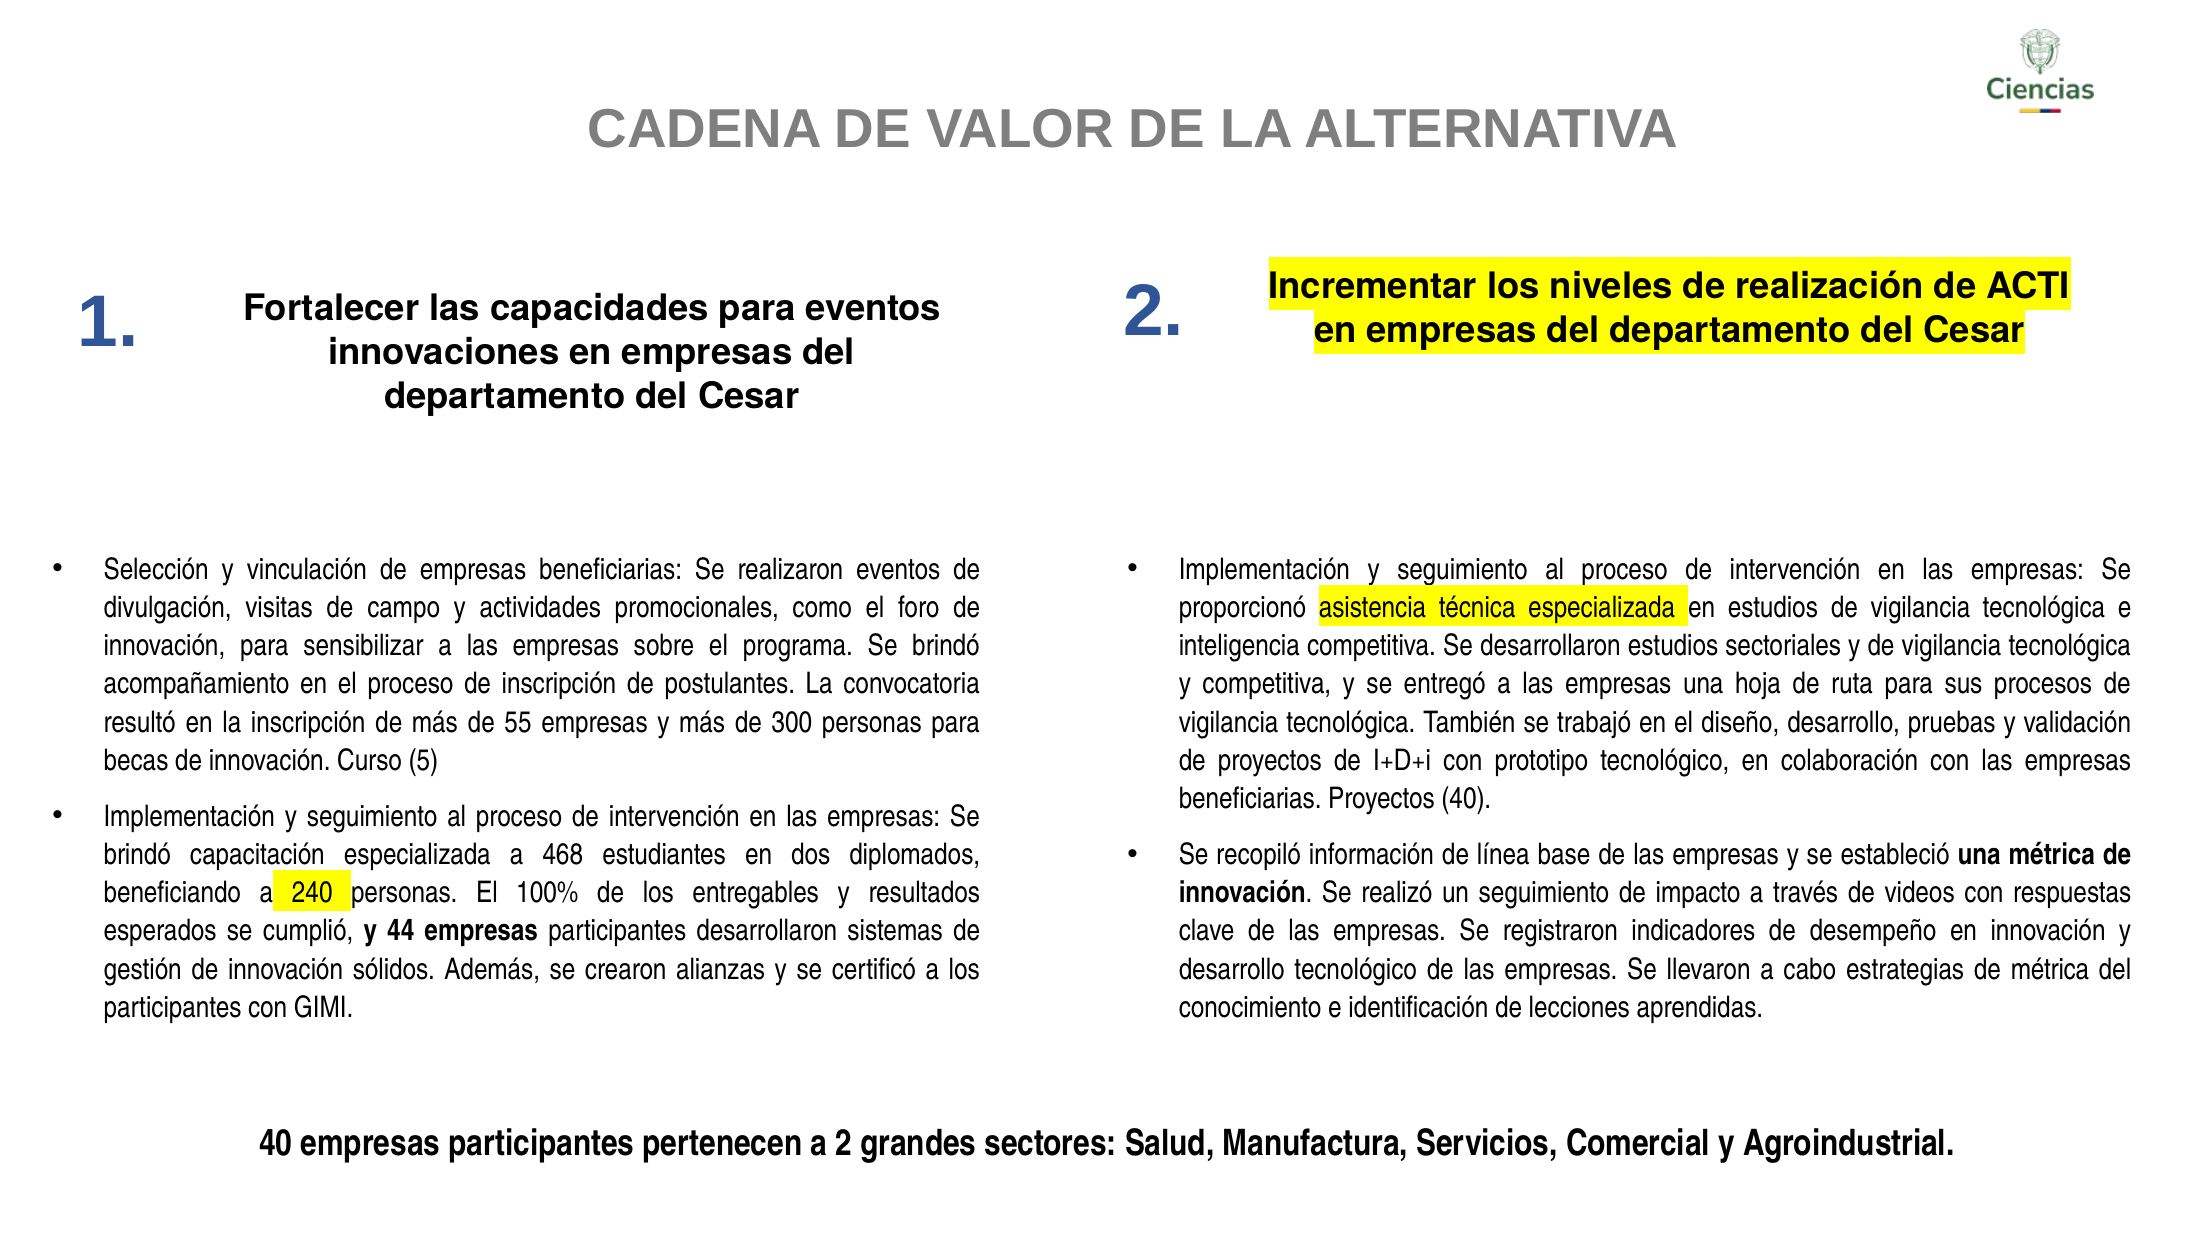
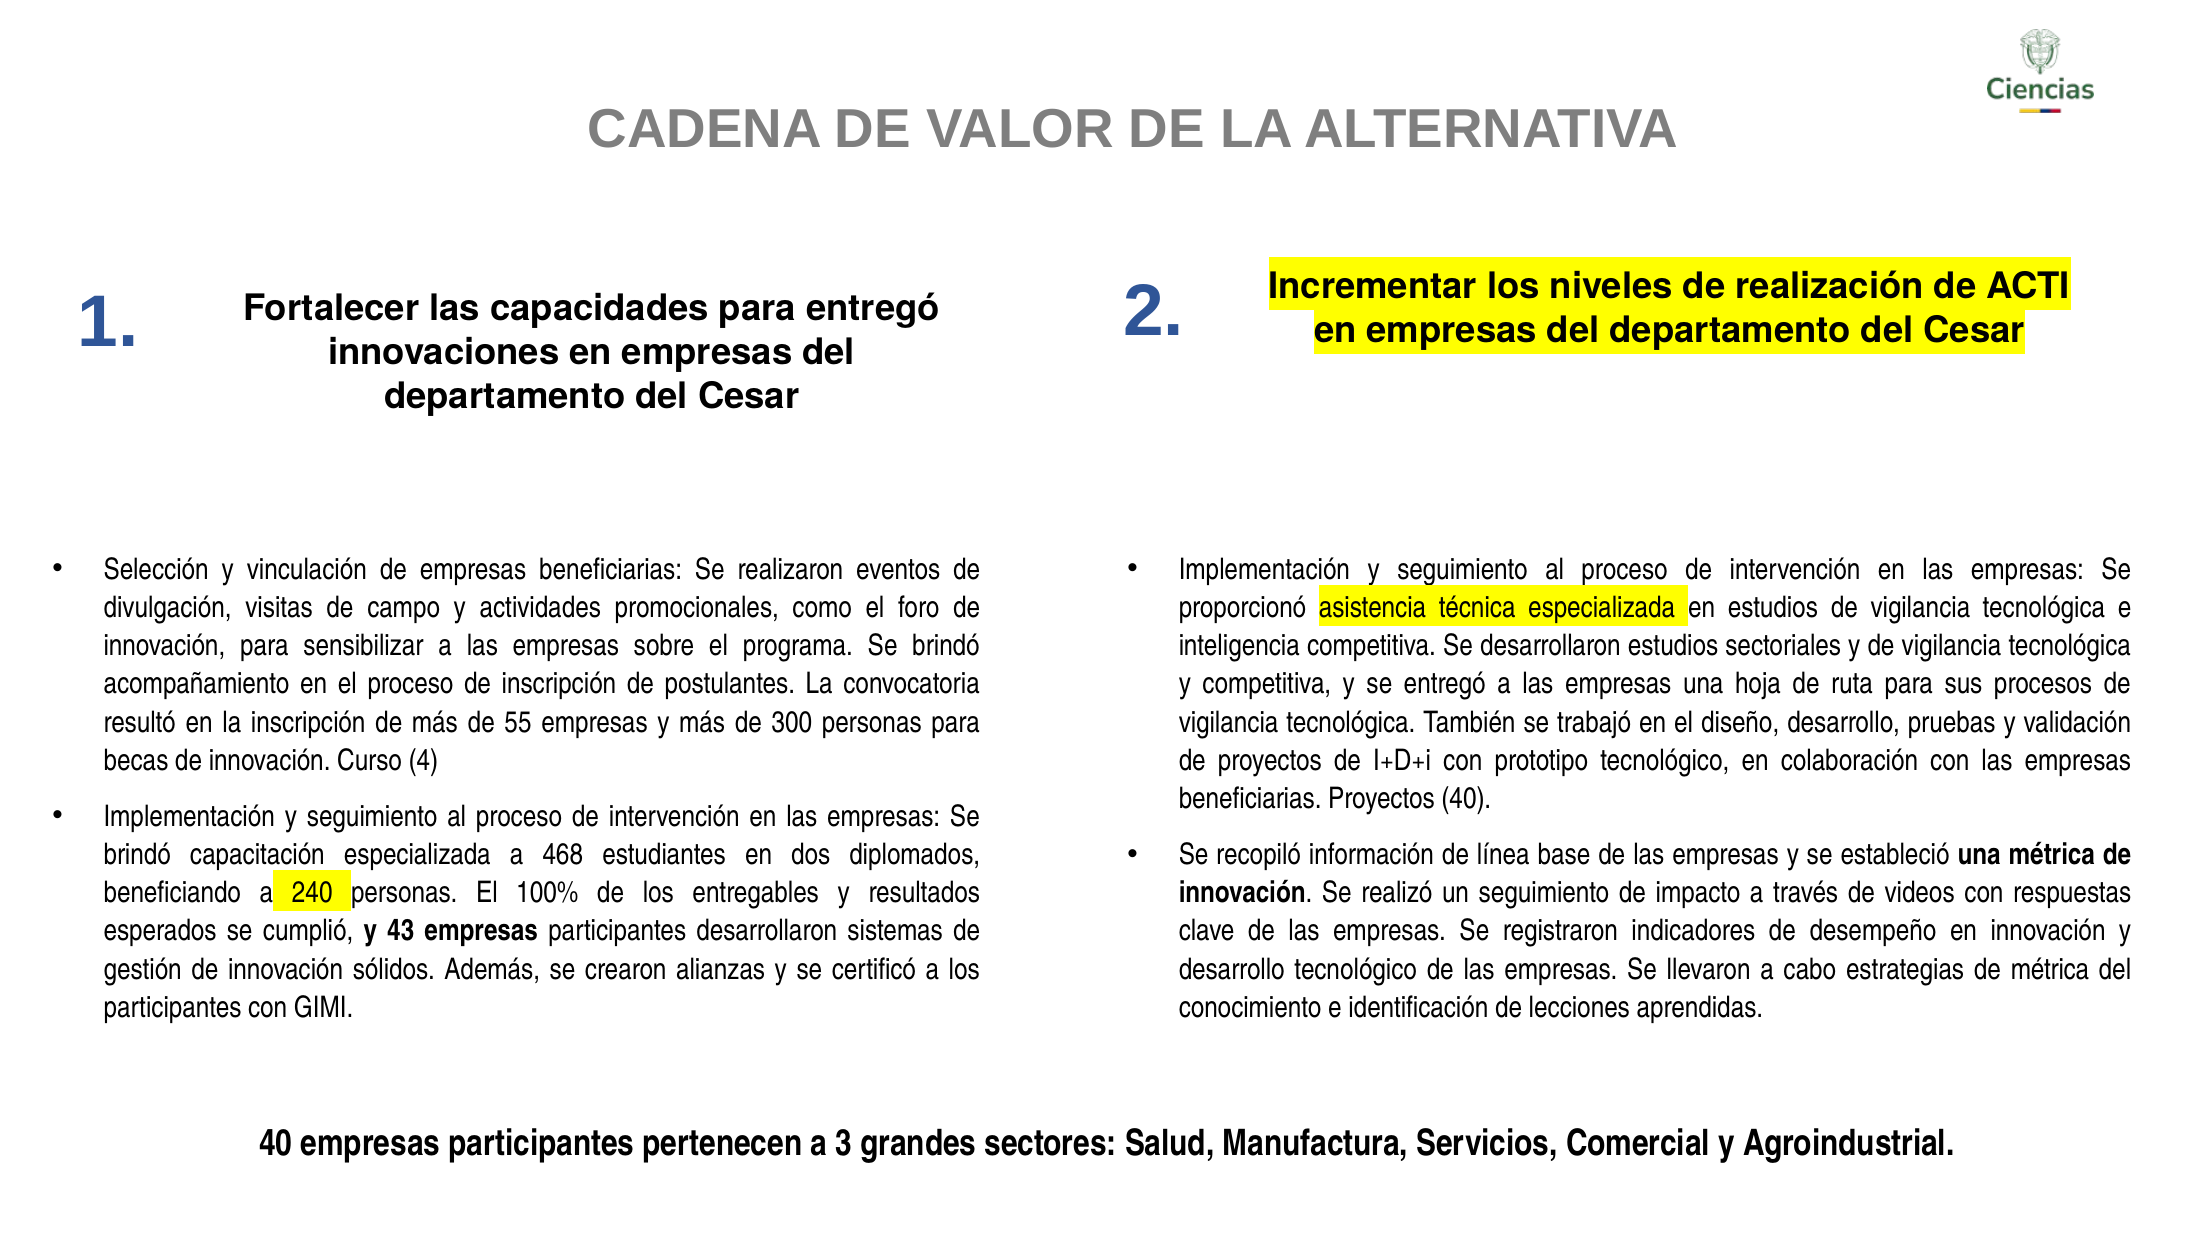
para eventos: eventos -> entregó
5: 5 -> 4
44: 44 -> 43
a 2: 2 -> 3
